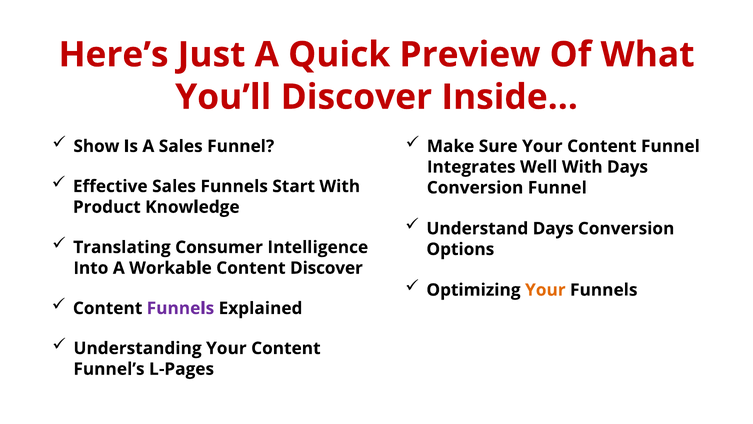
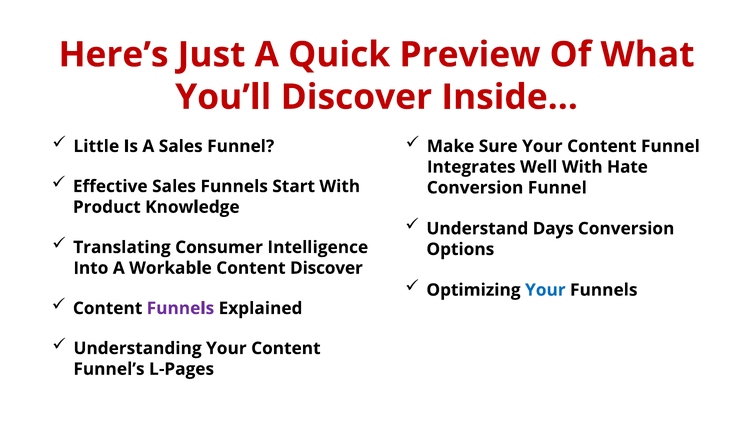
Show: Show -> Little
With Days: Days -> Hate
Your at (545, 290) colour: orange -> blue
